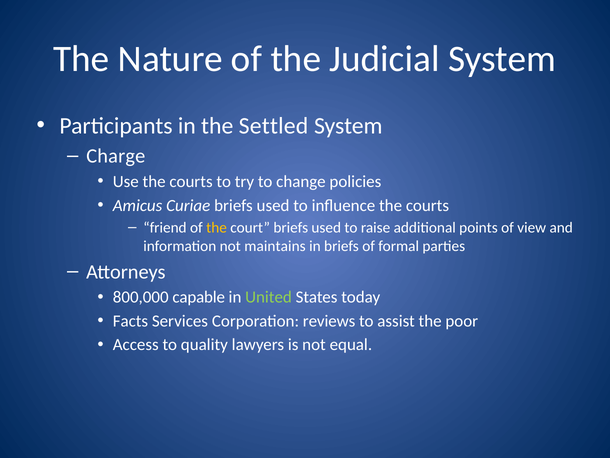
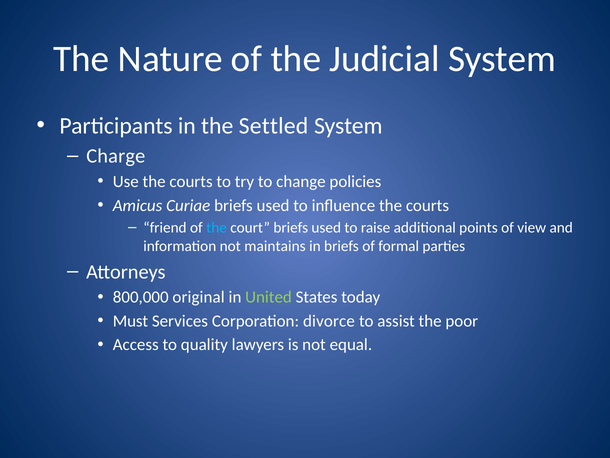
the at (217, 227) colour: yellow -> light blue
capable: capable -> original
Facts: Facts -> Must
reviews: reviews -> divorce
